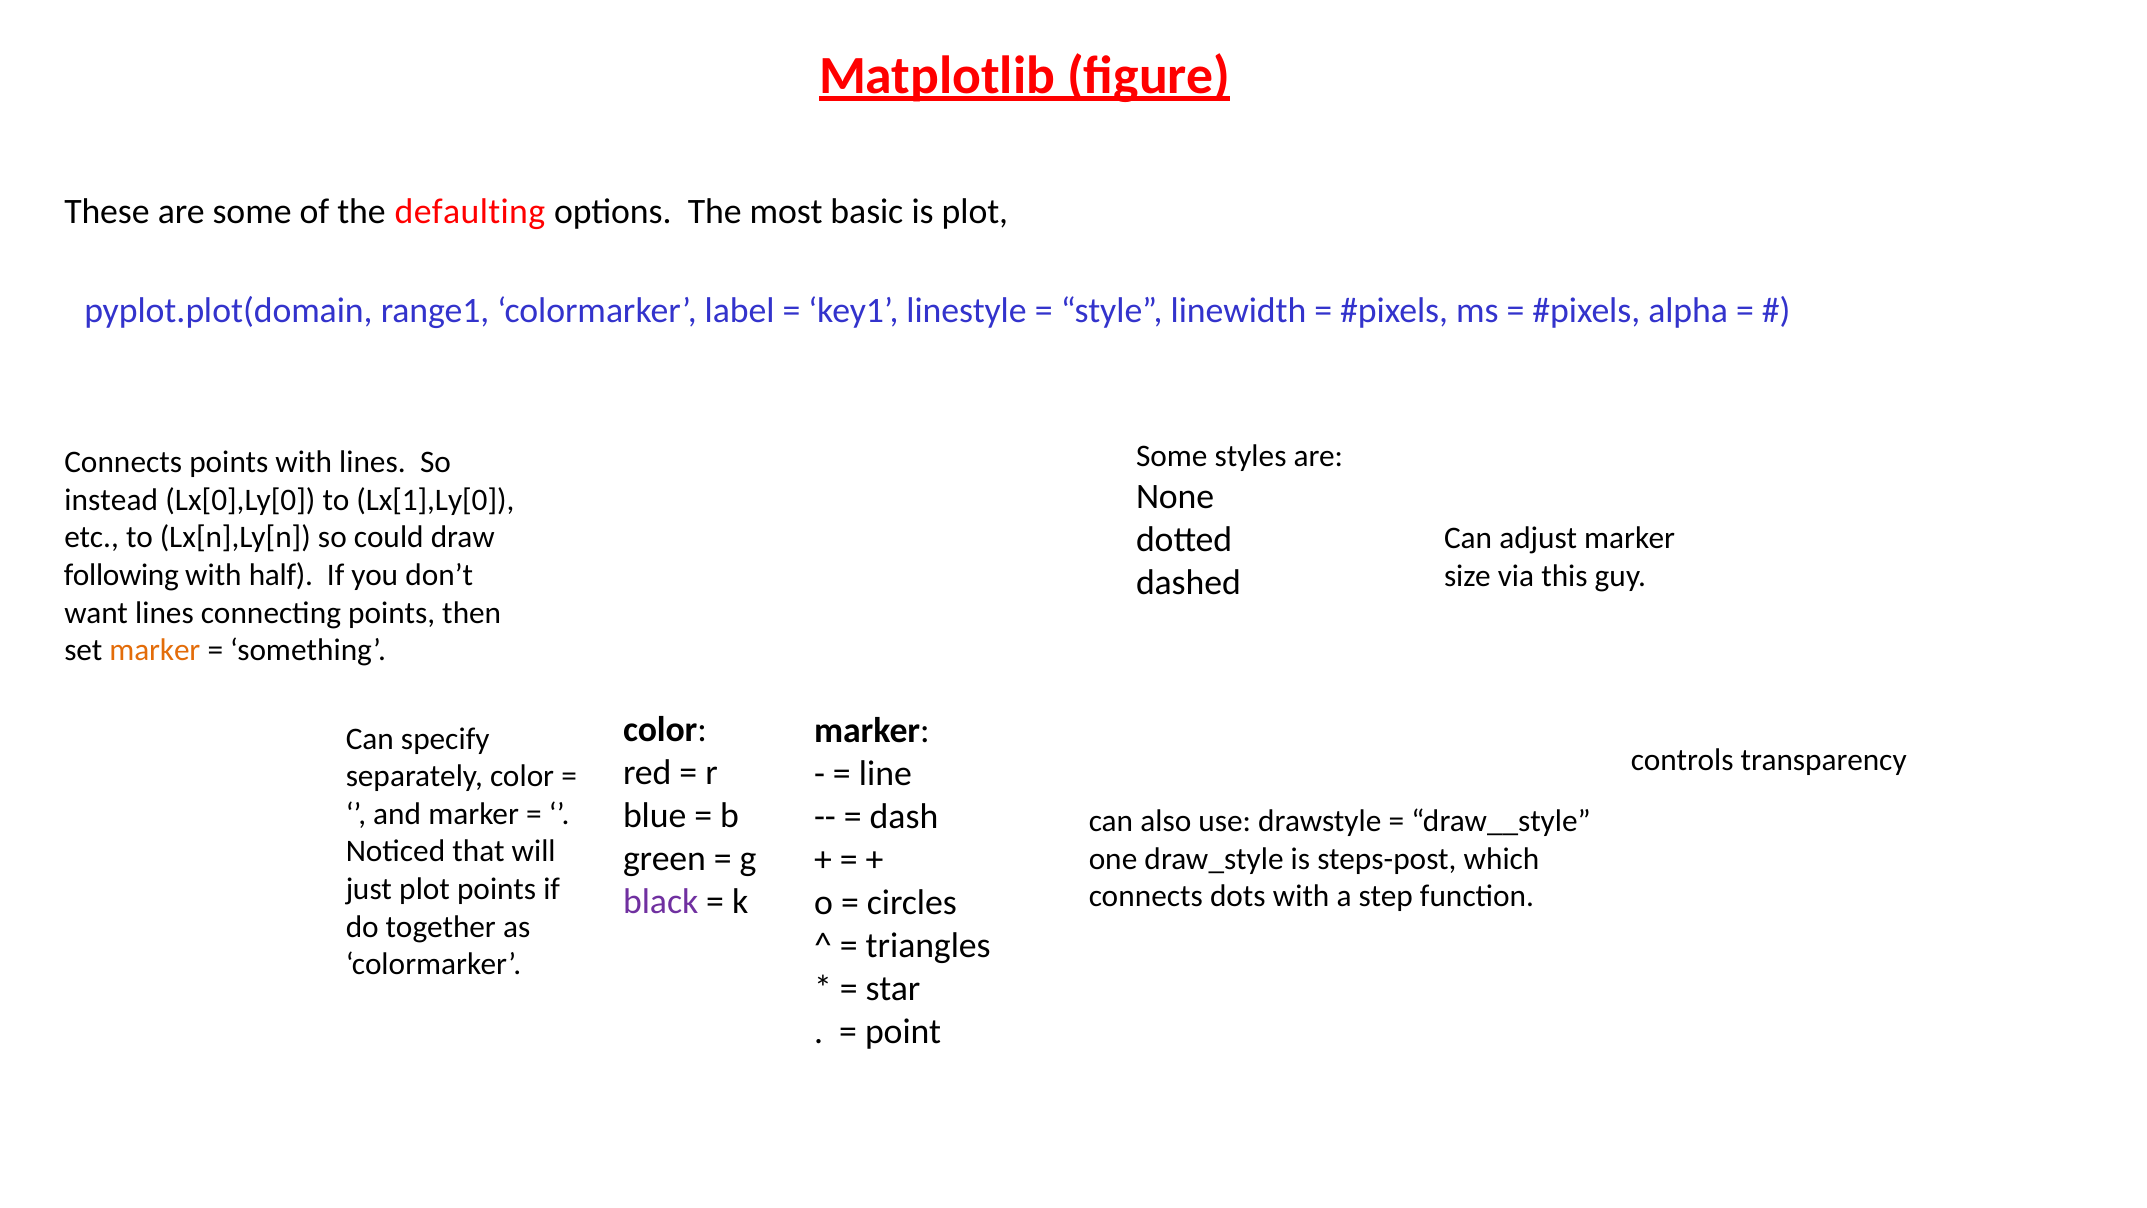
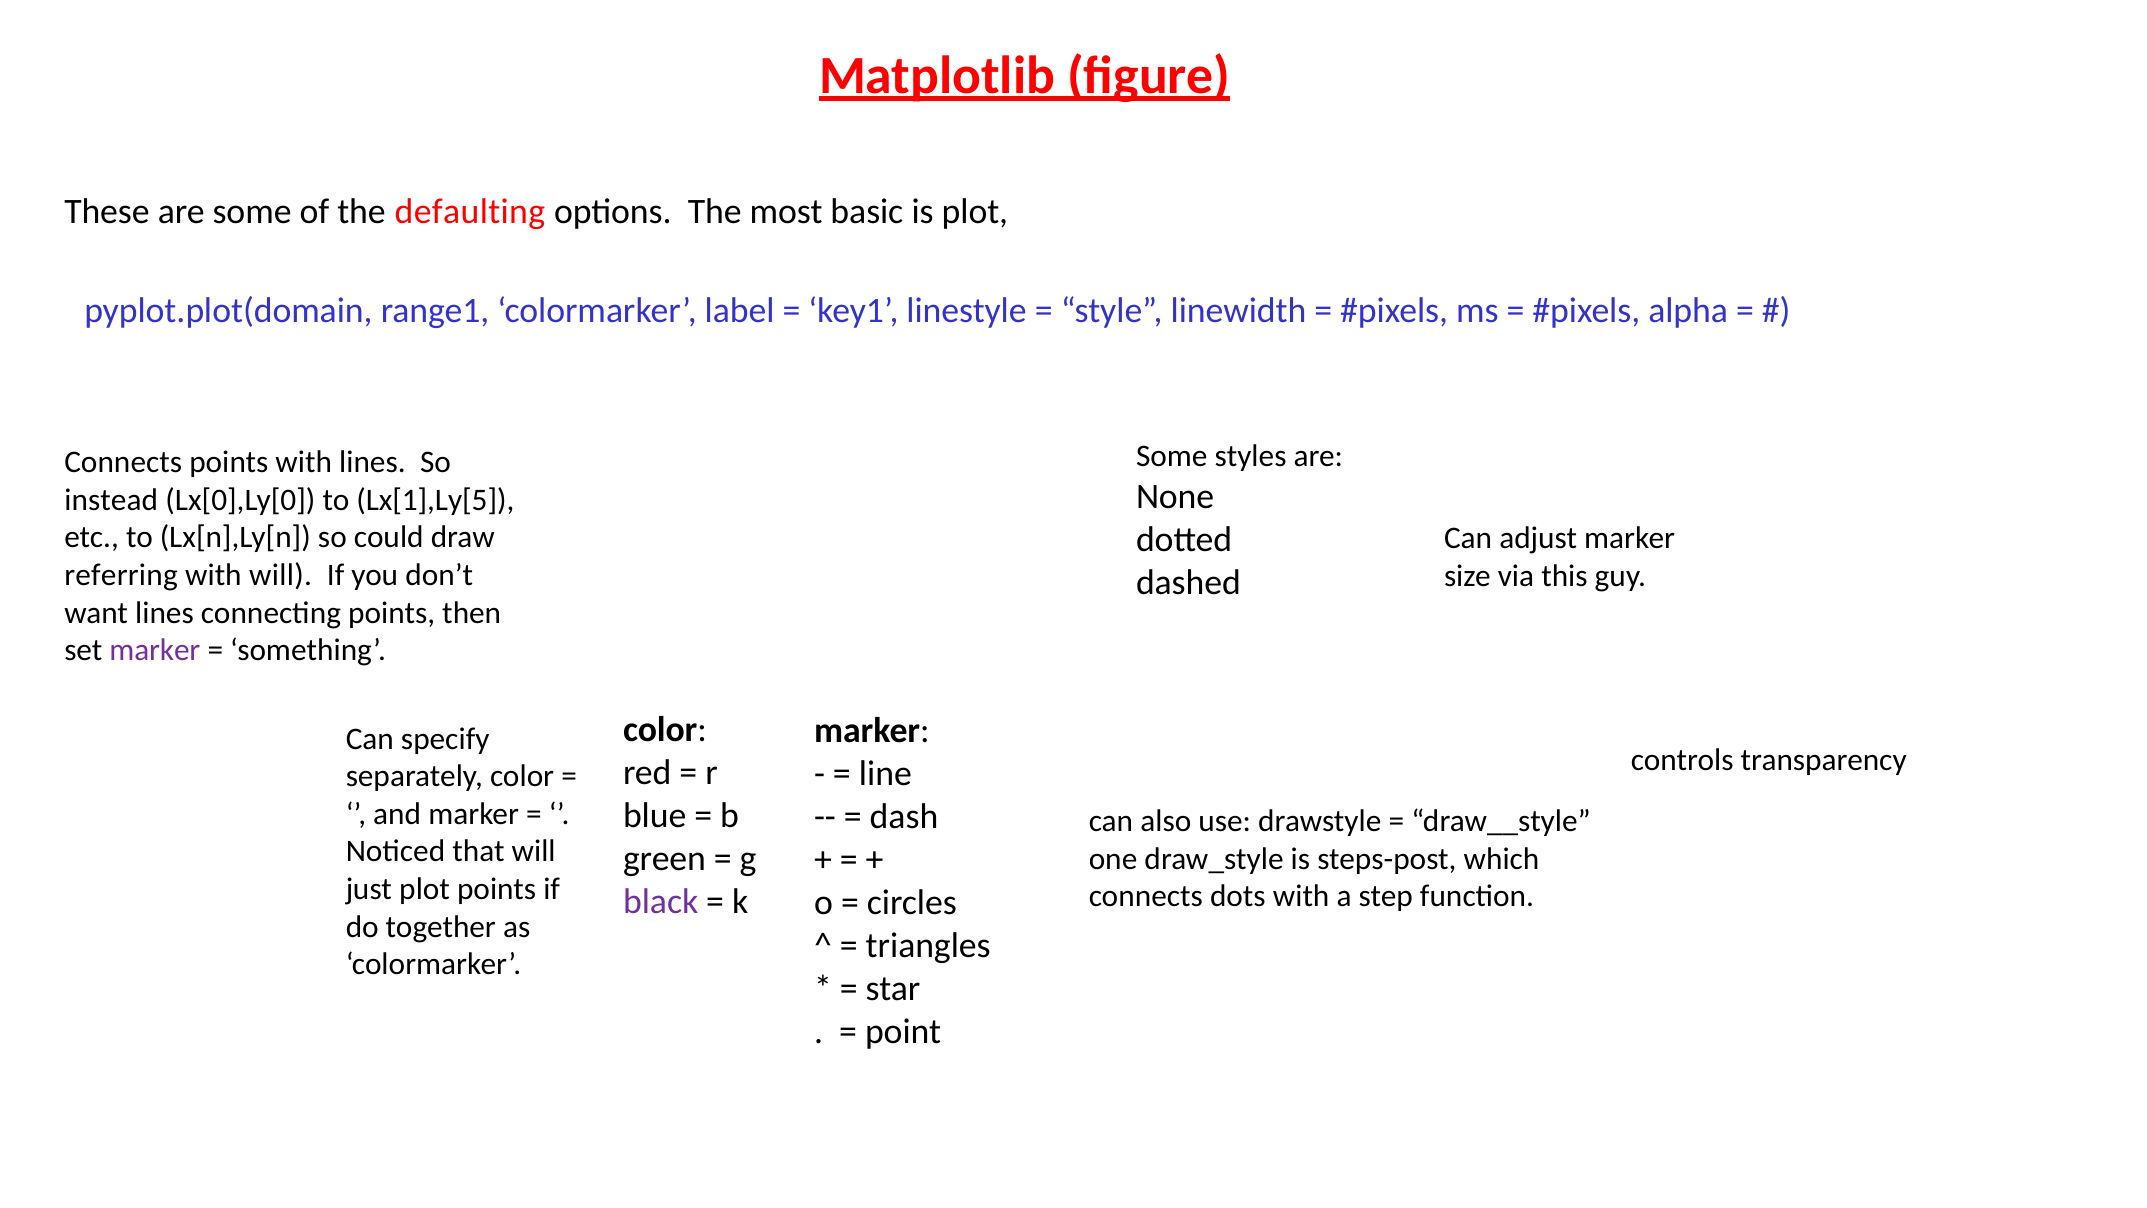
Lx[1],Ly[0: Lx[1],Ly[0 -> Lx[1],Ly[5
following: following -> referring
with half: half -> will
marker at (155, 650) colour: orange -> purple
